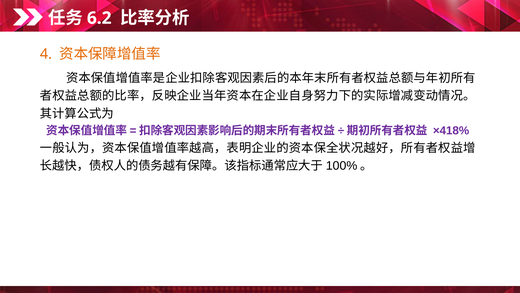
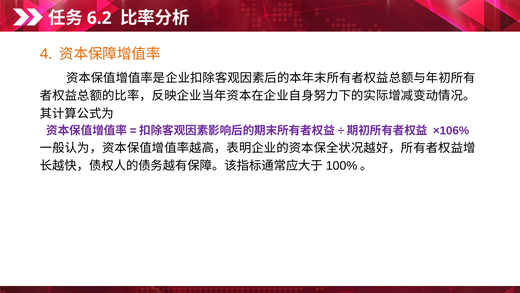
×418%: ×418% -> ×106%
